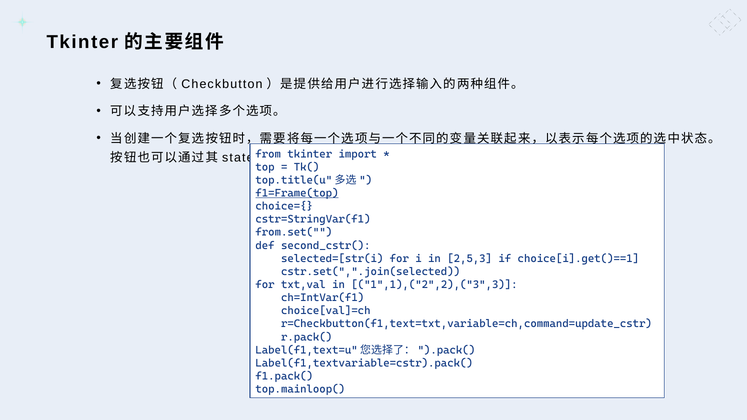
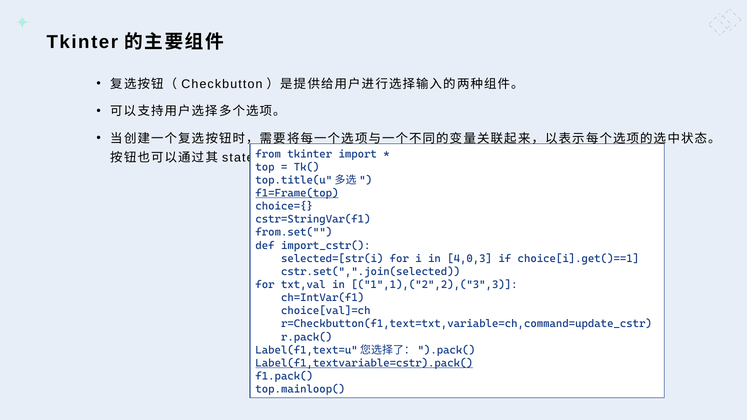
second_cstr(: second_cstr( -> import_cstr(
2,5,3: 2,5,3 -> 4,0,3
Label(f1,textvariable=cstr).pack( underline: none -> present
